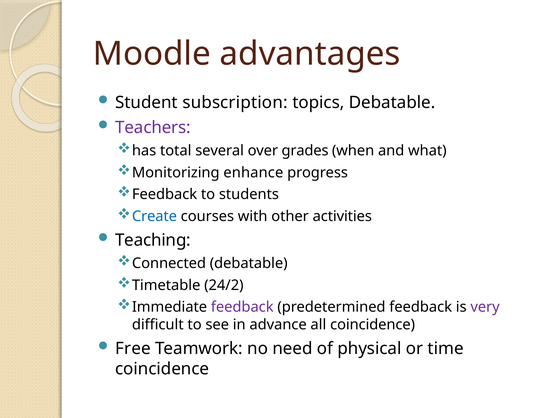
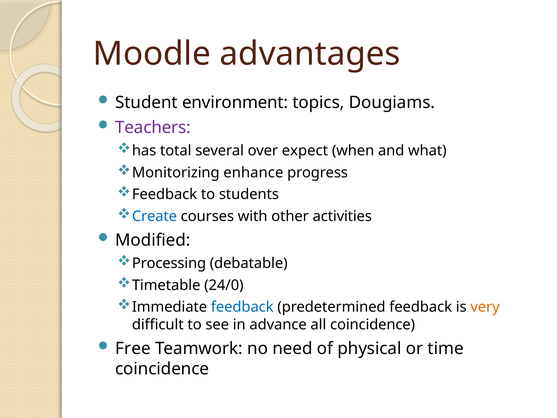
subscription: subscription -> environment
topics Debatable: Debatable -> Dougiams
grades: grades -> expect
Teaching: Teaching -> Modified
Connected: Connected -> Processing
24/2: 24/2 -> 24/0
feedback at (242, 307) colour: purple -> blue
very colour: purple -> orange
